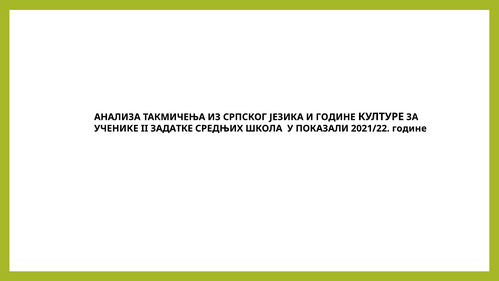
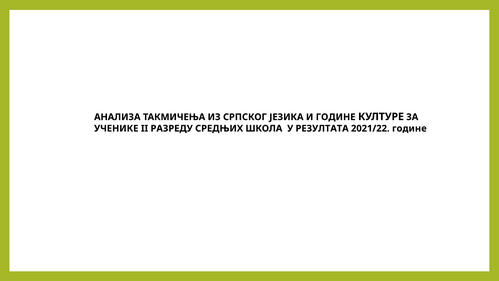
ЗАДАТКЕ: ЗАДАТКЕ -> РАЗРЕДУ
ПОКАЗАЛИ: ПОКАЗАЛИ -> РЕЗУЛТАТА
